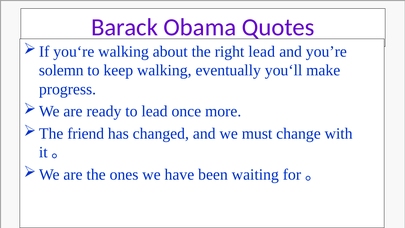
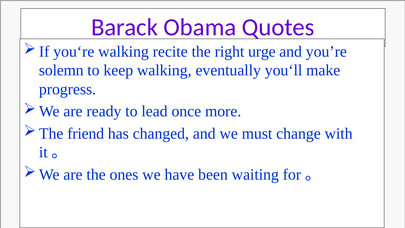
about: about -> recite
right lead: lead -> urge
